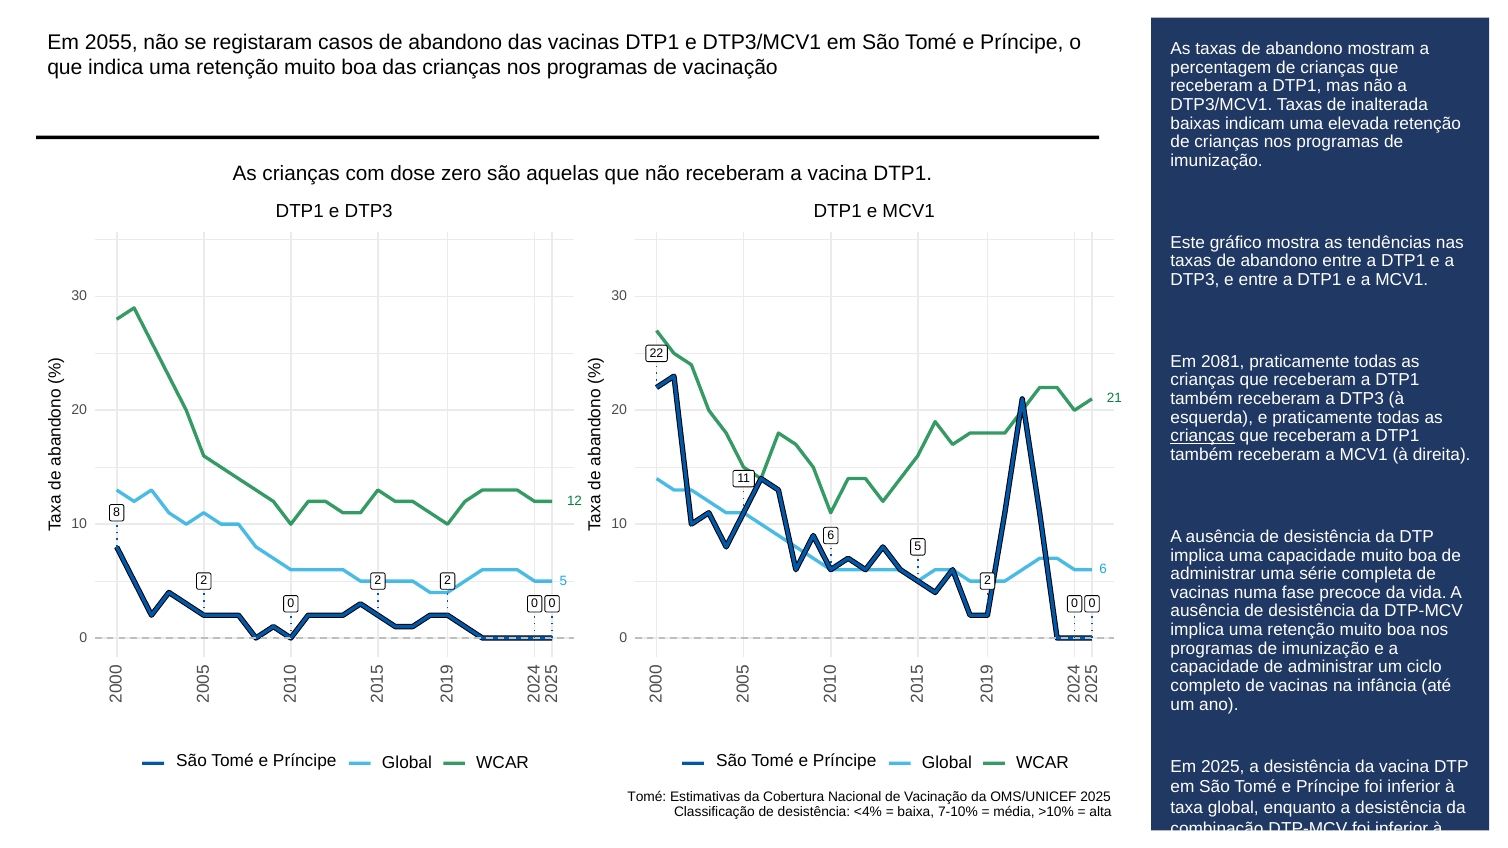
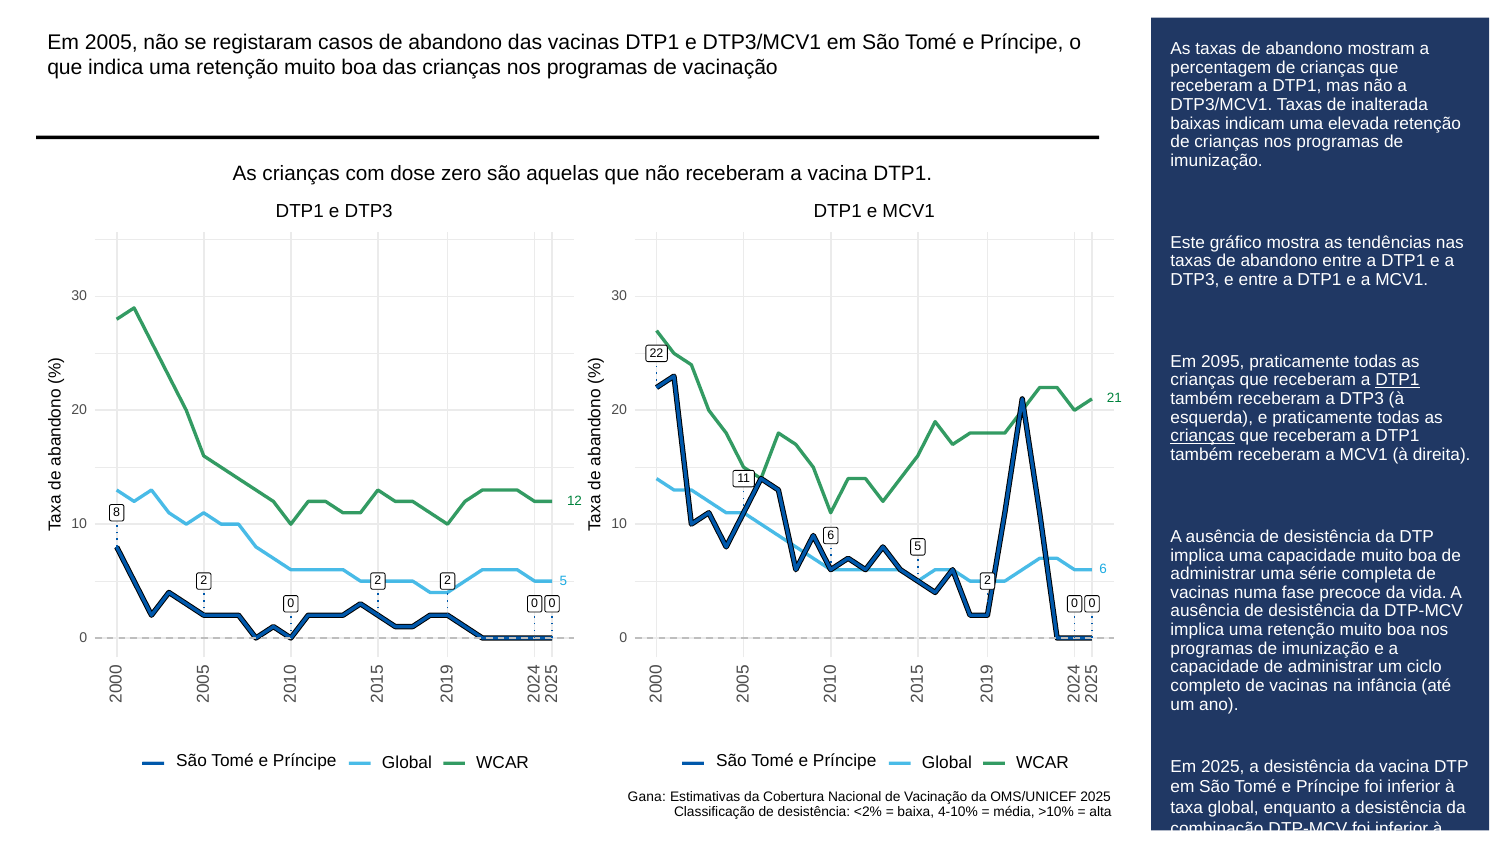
2055: 2055 -> 2005
2081: 2081 -> 2095
DTP1 at (1397, 380) underline: none -> present
Tomé at (647, 797): Tomé -> Gana
<4%: <4% -> <2%
7-10%: 7-10% -> 4-10%
